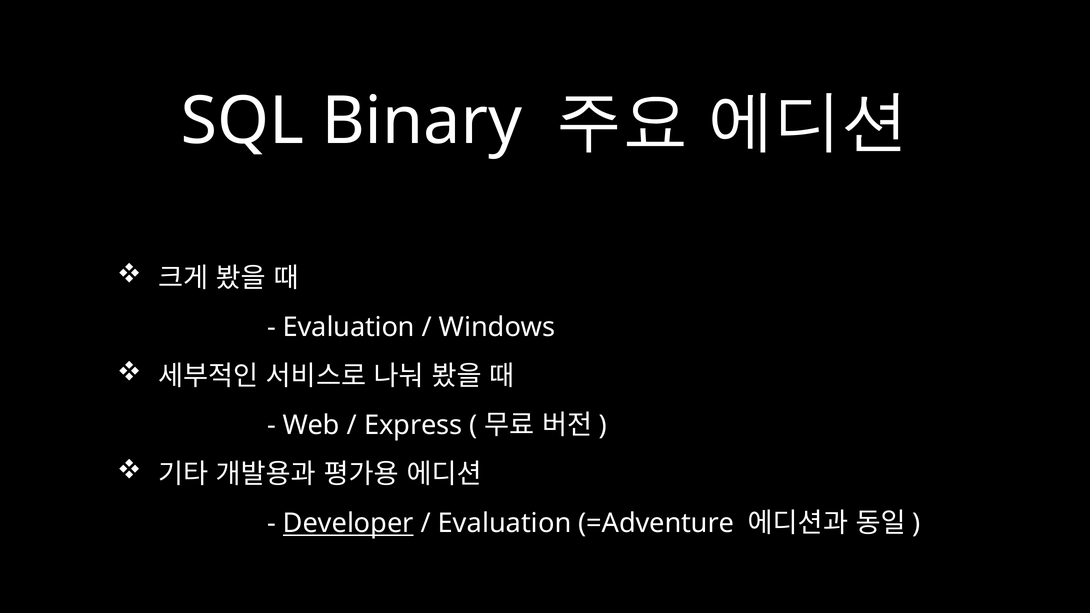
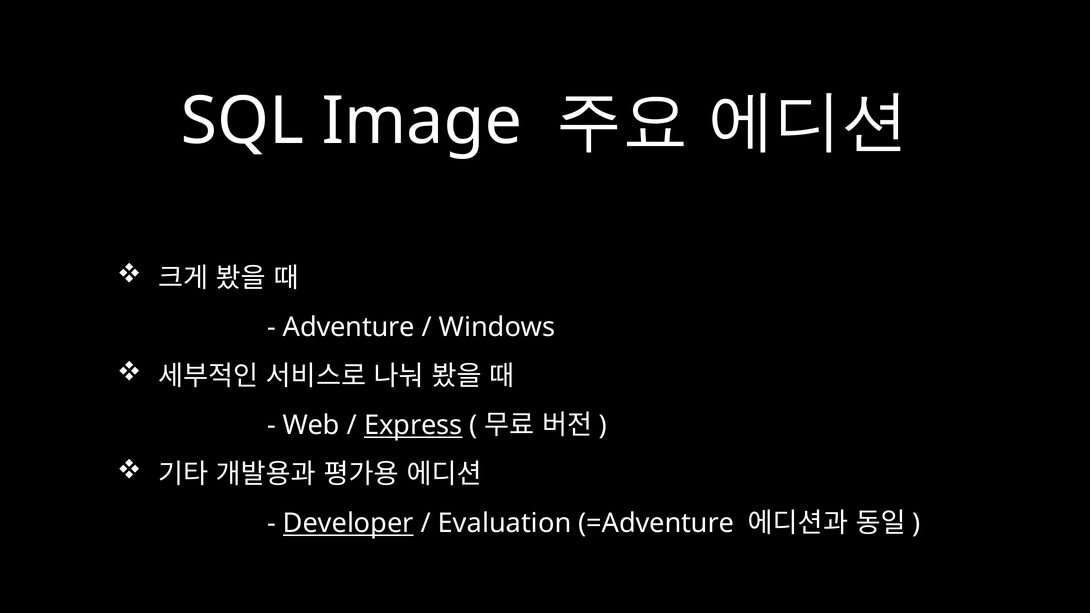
Binary: Binary -> Image
Evaluation at (349, 327): Evaluation -> Adventure
Express underline: none -> present
